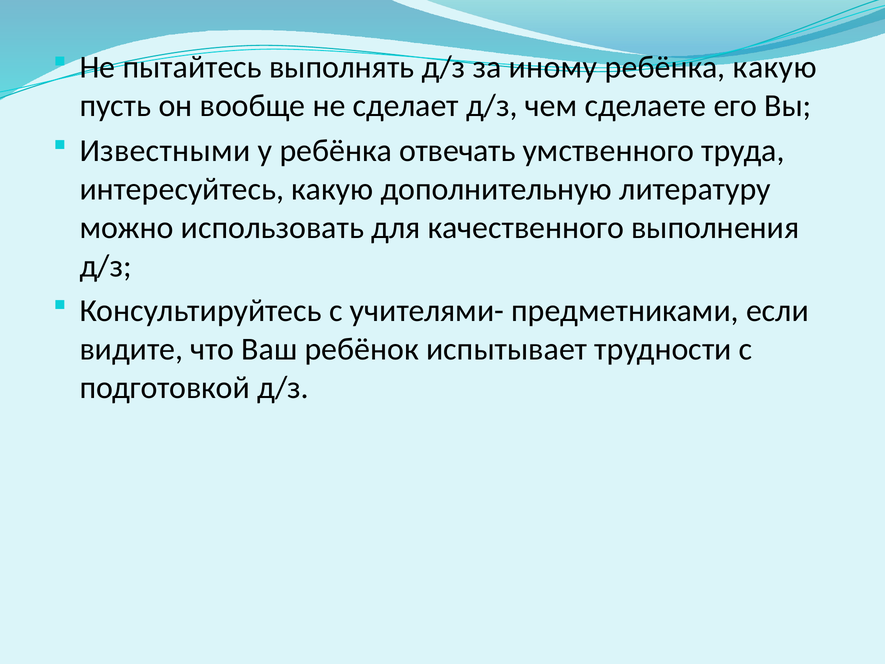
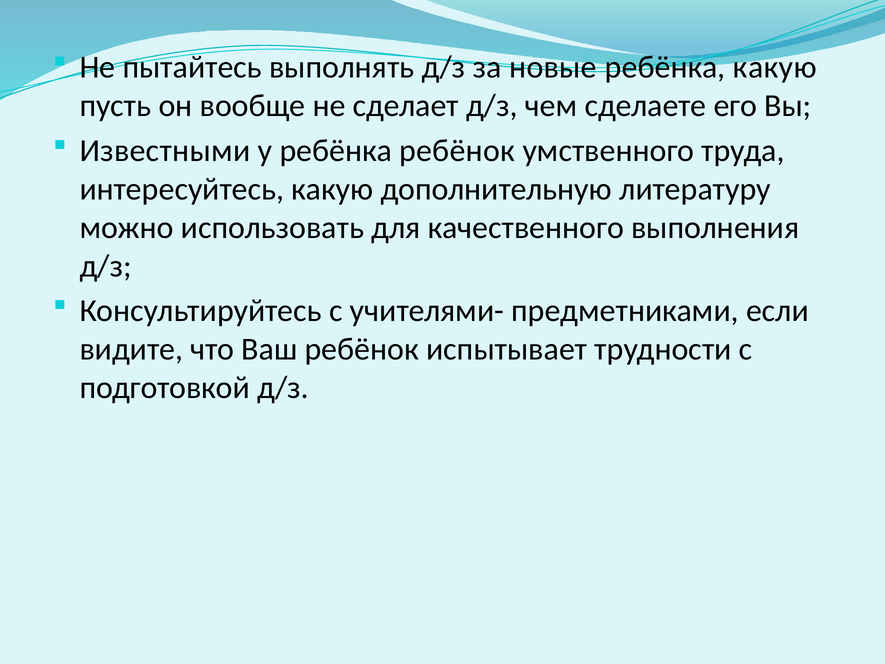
иному: иному -> новые
ребёнка отвечать: отвечать -> ребёнок
